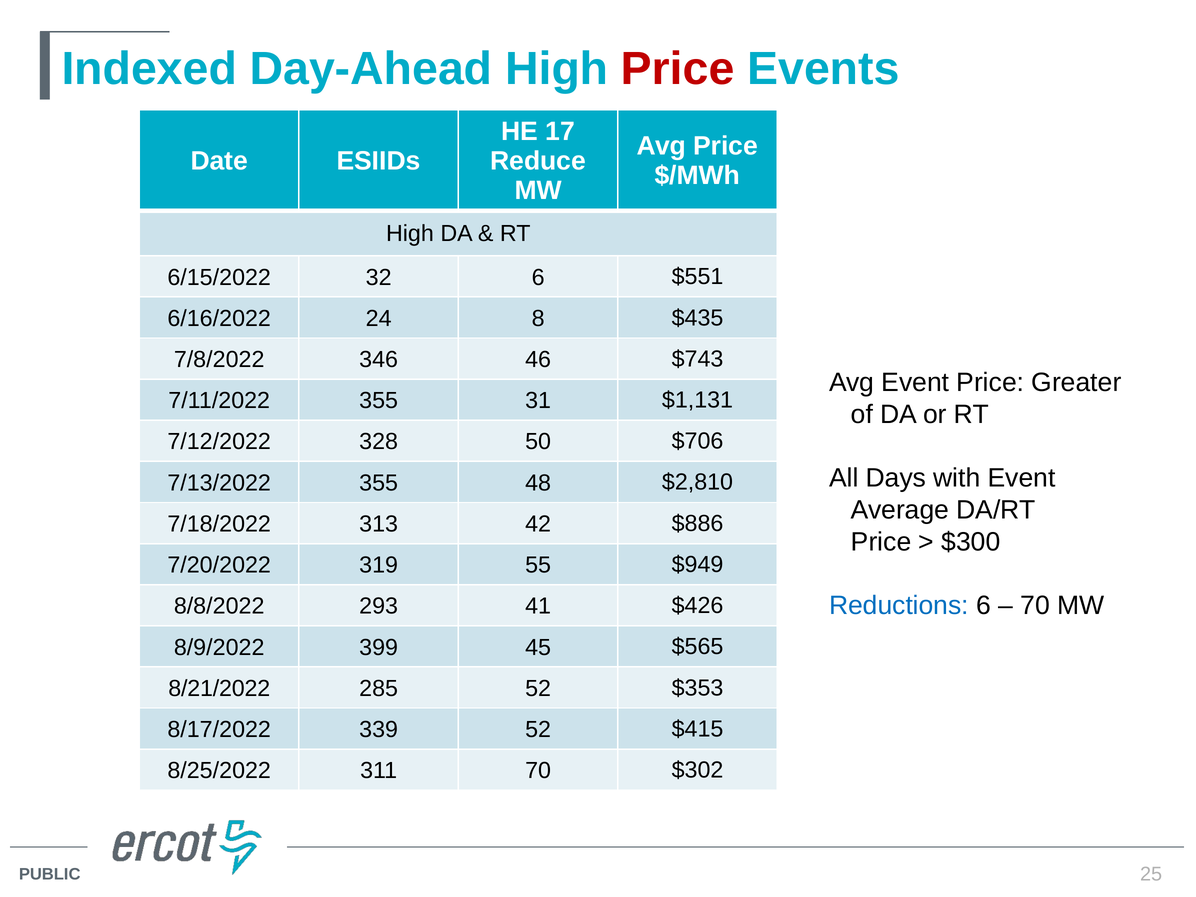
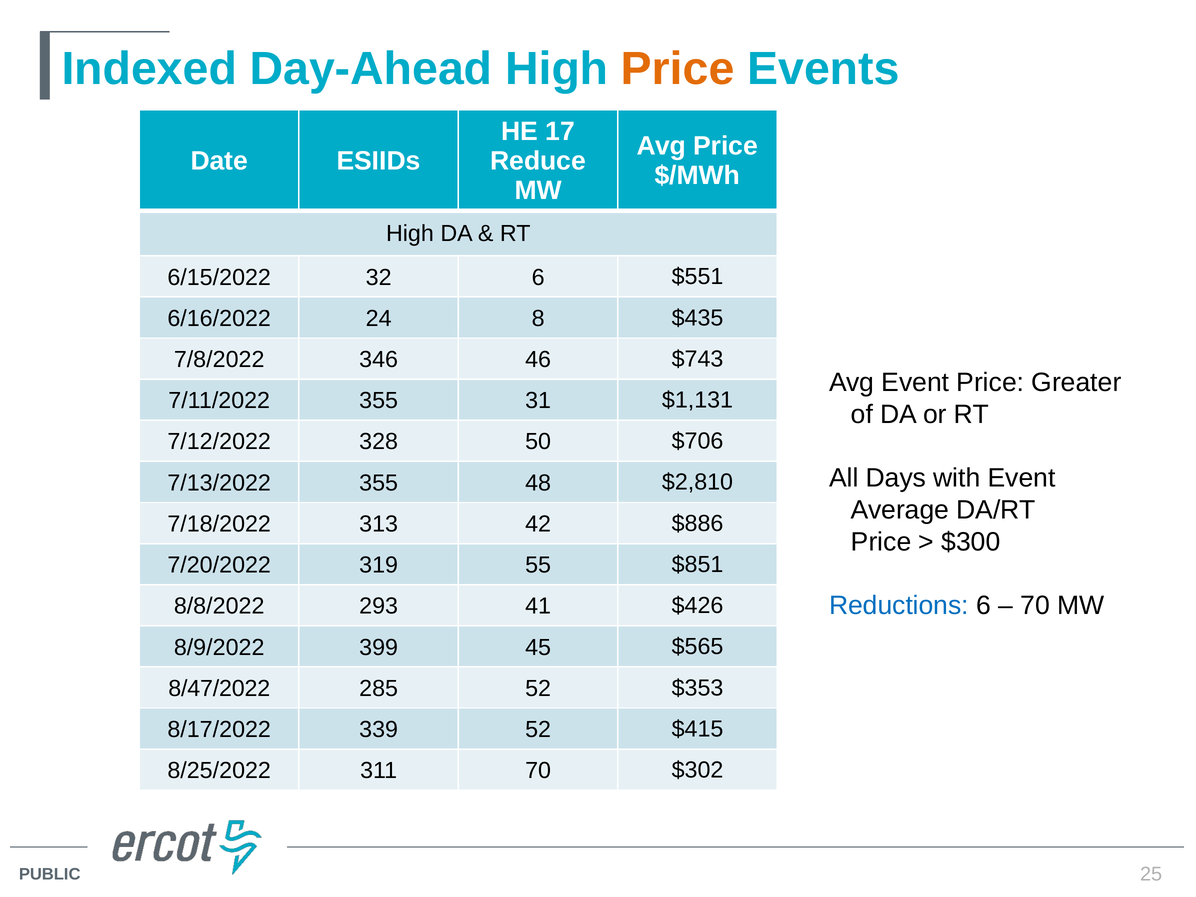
Price at (678, 69) colour: red -> orange
$949: $949 -> $851
8/21/2022: 8/21/2022 -> 8/47/2022
